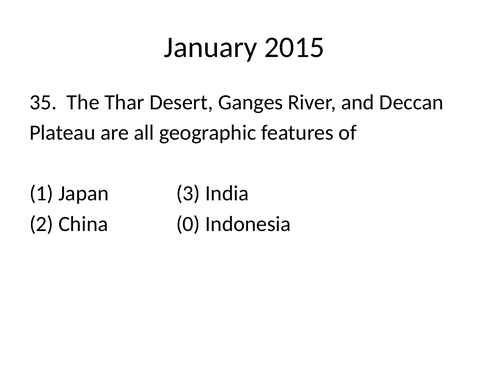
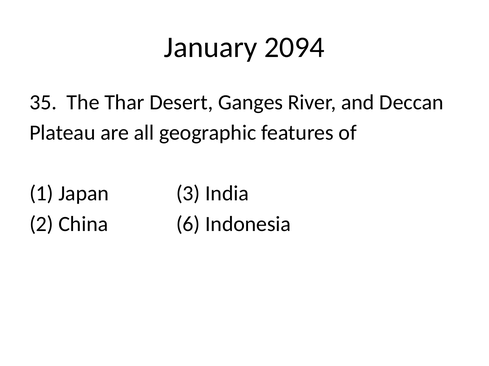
2015: 2015 -> 2094
0: 0 -> 6
